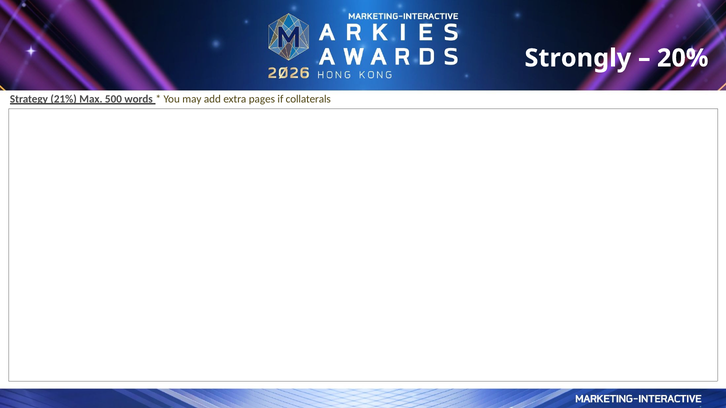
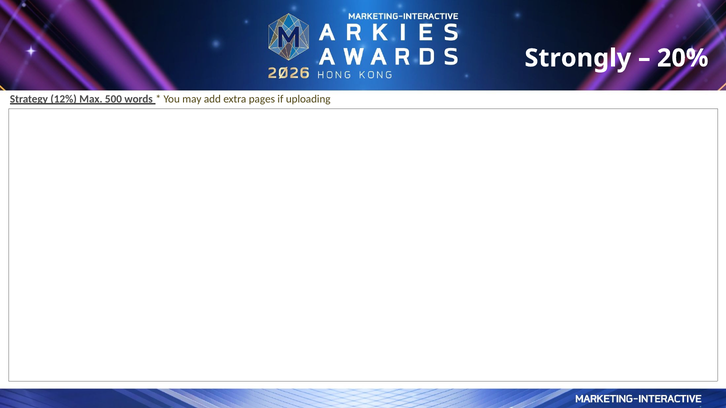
21%: 21% -> 12%
collaterals: collaterals -> uploading
